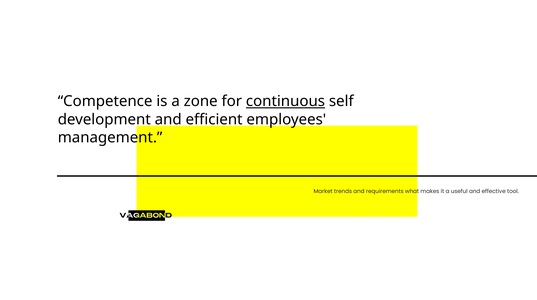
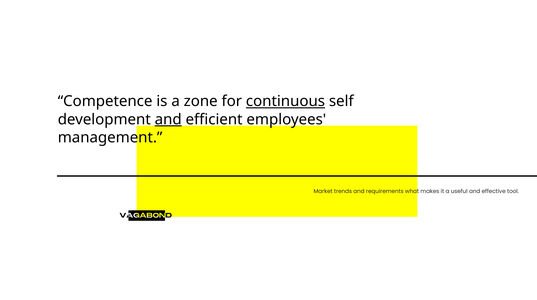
and at (168, 119) underline: none -> present
